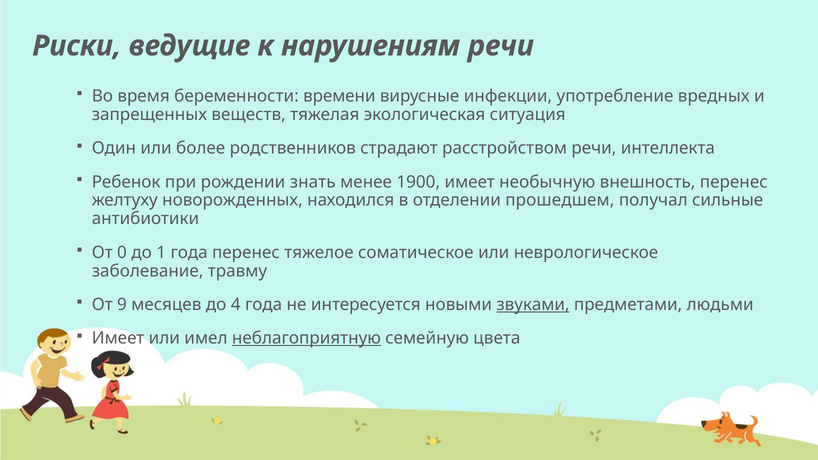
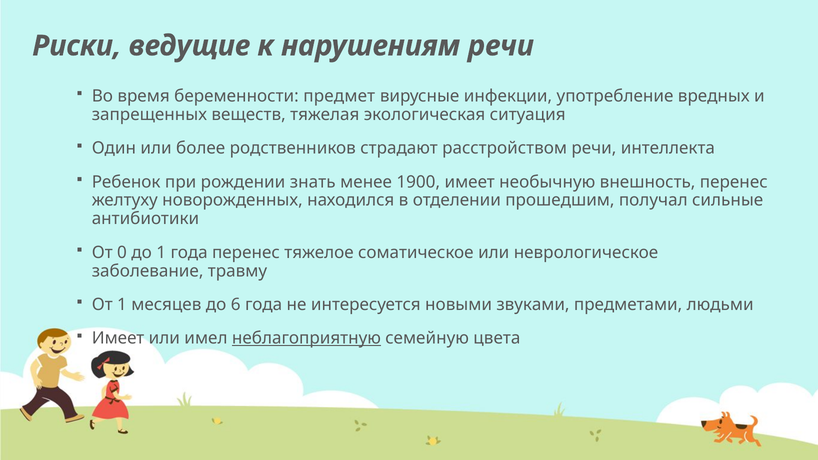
времени: времени -> предмет
прошедшем: прошедшем -> прошедшим
От 9: 9 -> 1
4: 4 -> 6
звуками underline: present -> none
